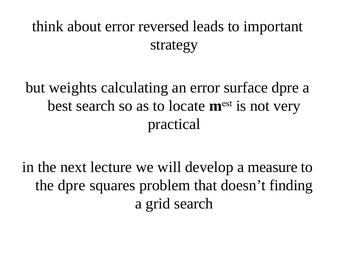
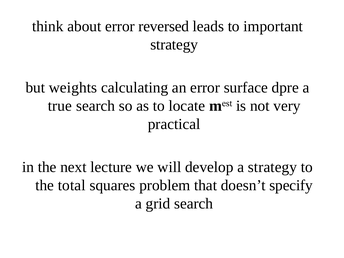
best: best -> true
a measure: measure -> strategy
the dpre: dpre -> total
finding: finding -> specify
